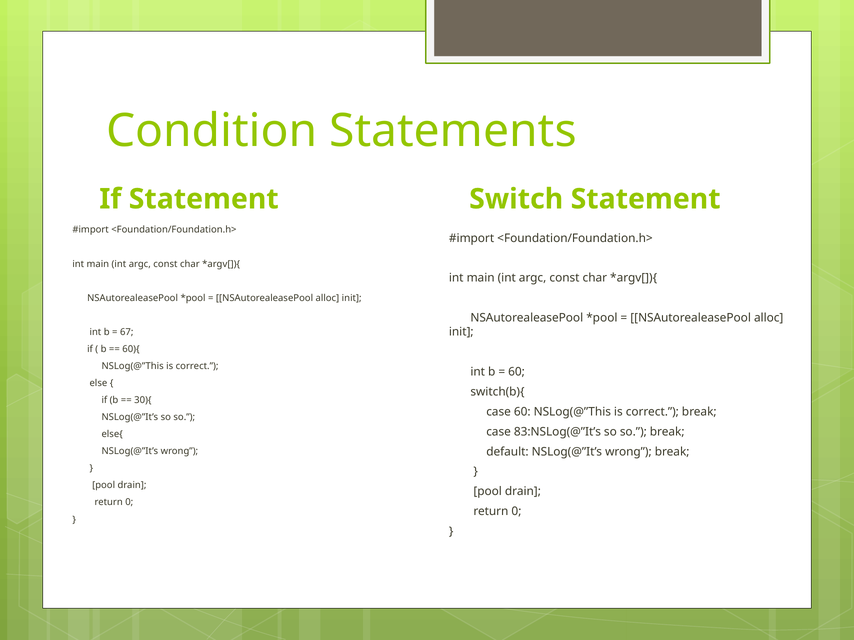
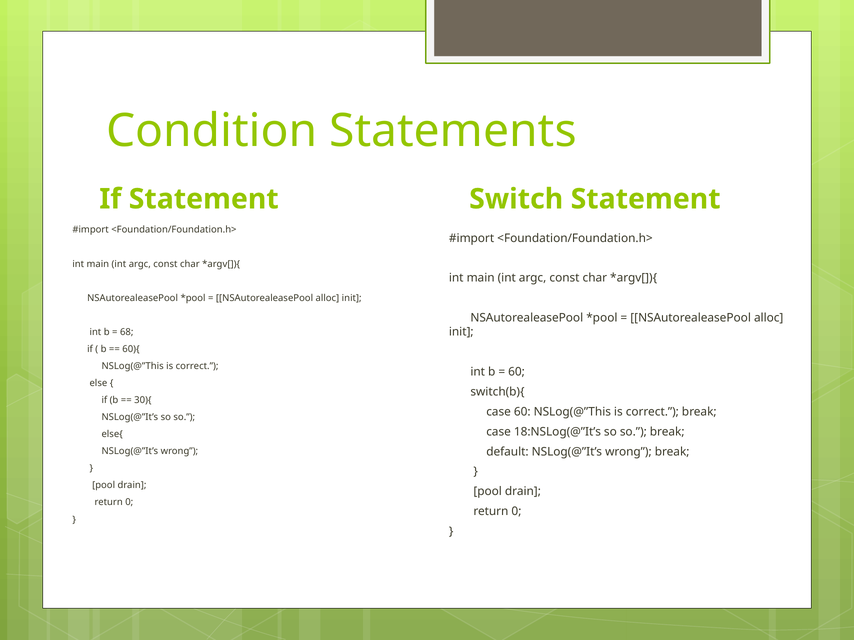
67: 67 -> 68
83:NSLog(@”It’s: 83:NSLog(@”It’s -> 18:NSLog(@”It’s
